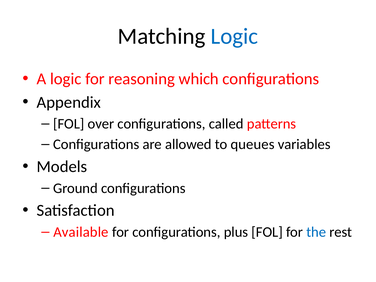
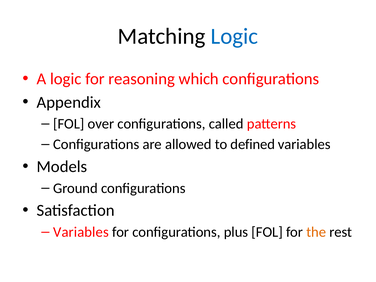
queues: queues -> defined
Available at (81, 232): Available -> Variables
the colour: blue -> orange
